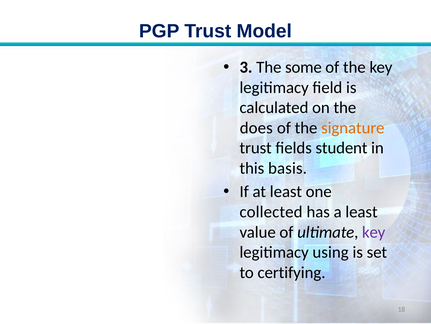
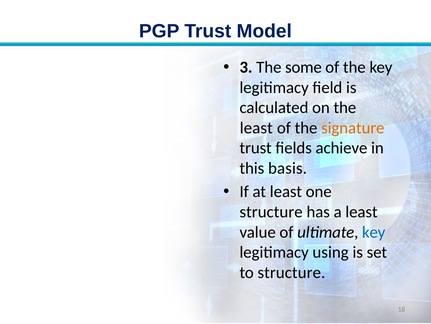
does at (256, 128): does -> least
student: student -> achieve
collected at (271, 211): collected -> structure
key at (374, 232) colour: purple -> blue
to certifying: certifying -> structure
